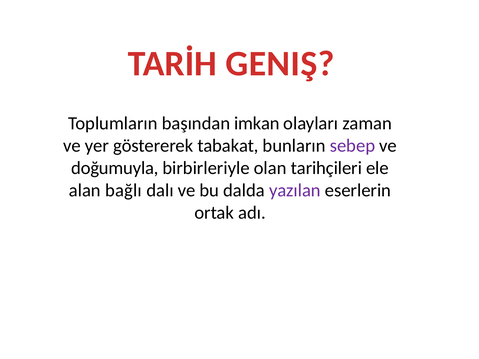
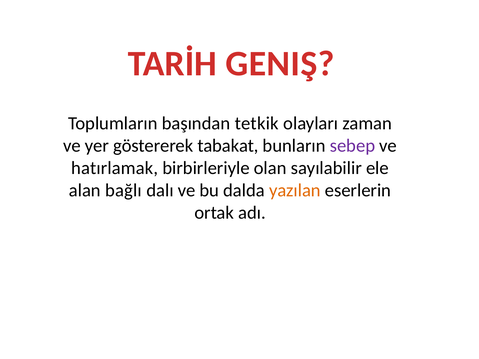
imkan: imkan -> tetkik
doğumuyla: doğumuyla -> hatırlamak
tarihçileri: tarihçileri -> sayılabilir
yazılan colour: purple -> orange
